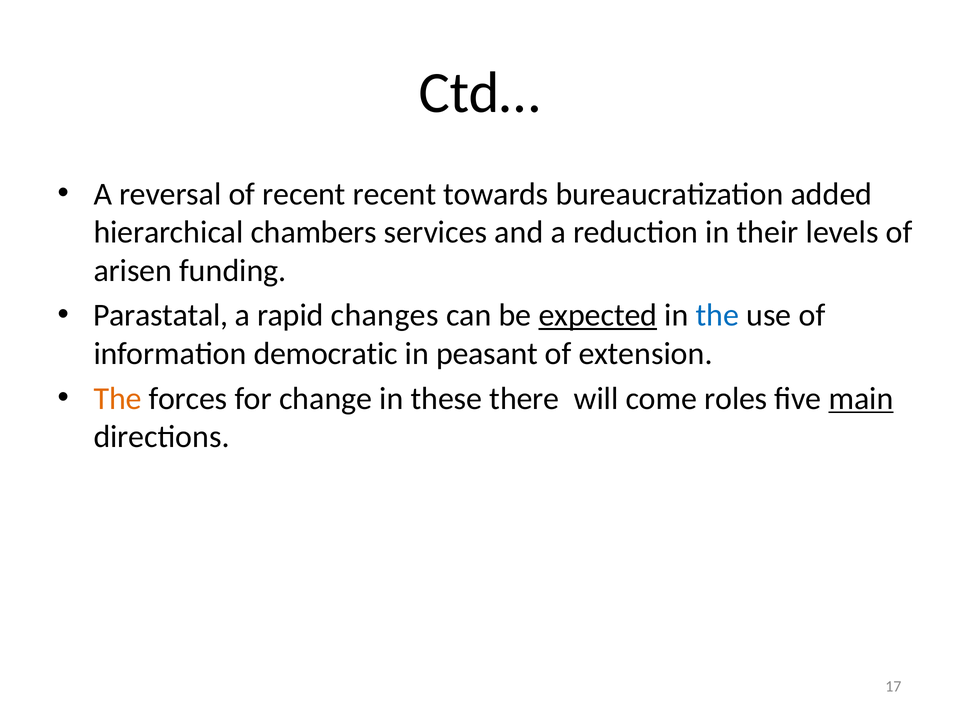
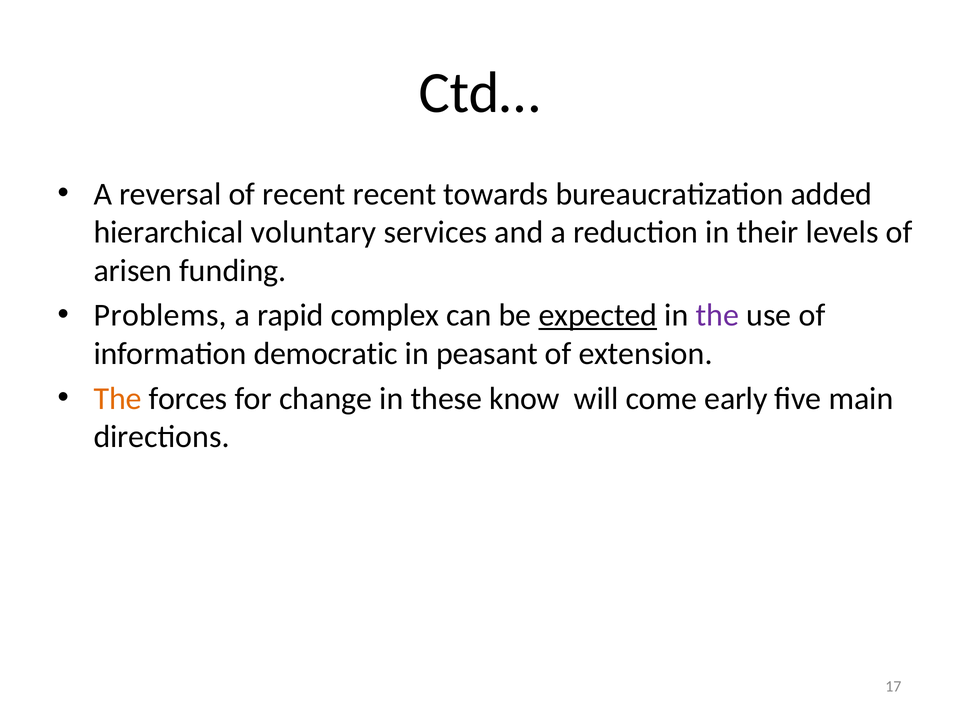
chambers: chambers -> voluntary
Parastatal: Parastatal -> Problems
changes: changes -> complex
the at (717, 316) colour: blue -> purple
there: there -> know
roles: roles -> early
main underline: present -> none
